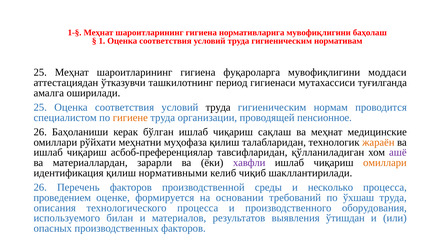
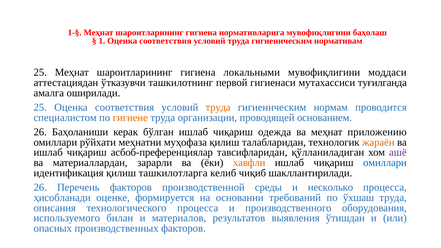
фуқароларга: фуқароларга -> локальными
период: период -> первой
труда at (218, 107) colour: black -> orange
пенсионное: пенсионное -> основанием
сақлаш: сақлаш -> одежда
медицинские: медицинские -> приложению
хавфли colour: purple -> orange
омиллари at (385, 163) colour: orange -> blue
нормативными: нормативными -> ташкилотларга
проведением: проведением -> ҳисобланади
